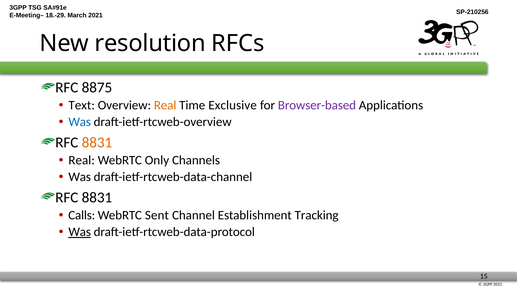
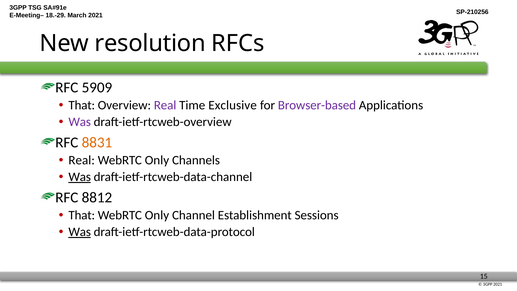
8875: 8875 -> 5909
Text at (82, 105): Text -> That
Real at (165, 105) colour: orange -> purple
Was at (80, 122) colour: blue -> purple
Was at (80, 177) underline: none -> present
8831 at (97, 197): 8831 -> 8812
Calls at (82, 215): Calls -> That
Sent at (157, 215): Sent -> Only
Tracking: Tracking -> Sessions
